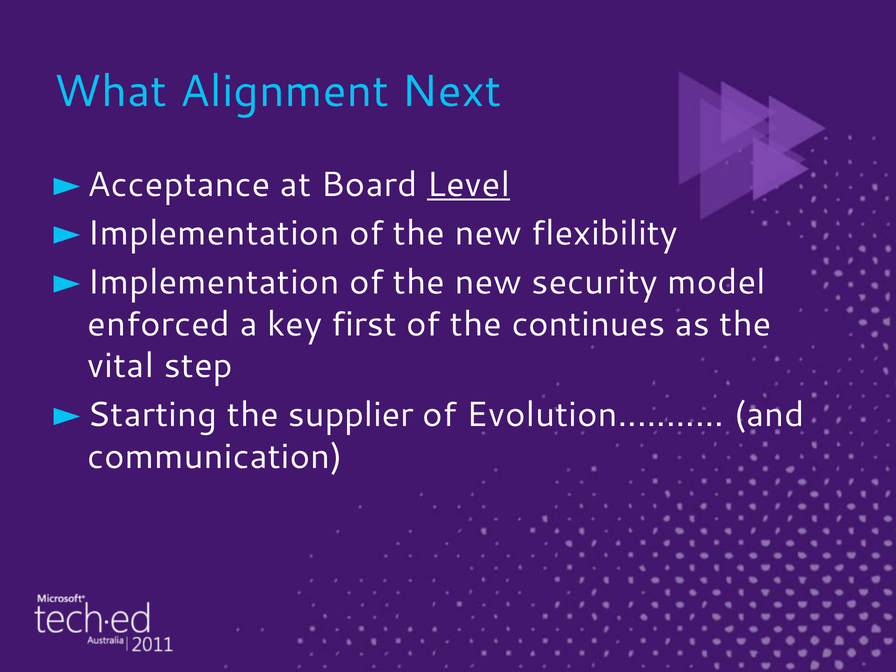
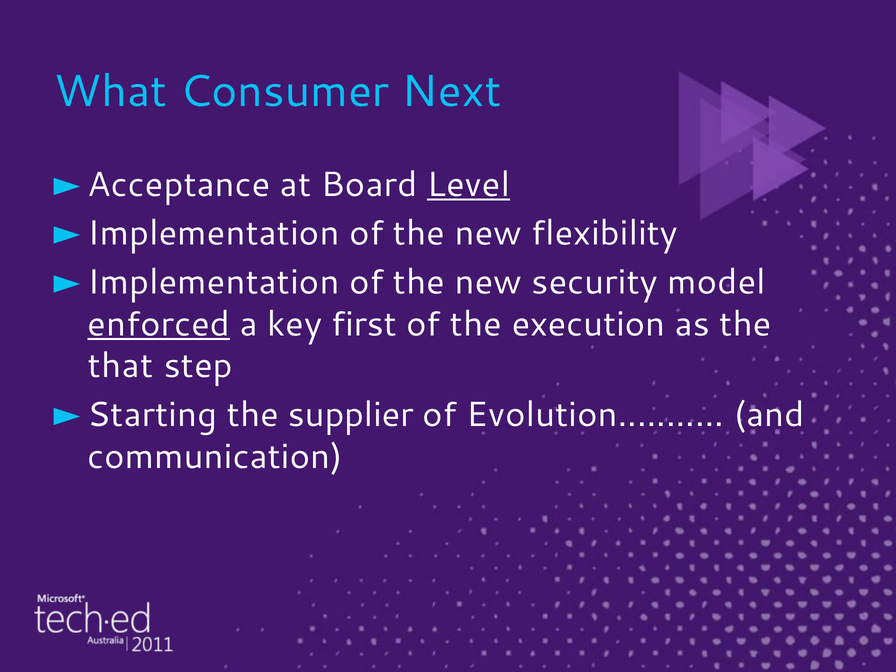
Alignment: Alignment -> Consumer
enforced underline: none -> present
continues: continues -> execution
vital: vital -> that
